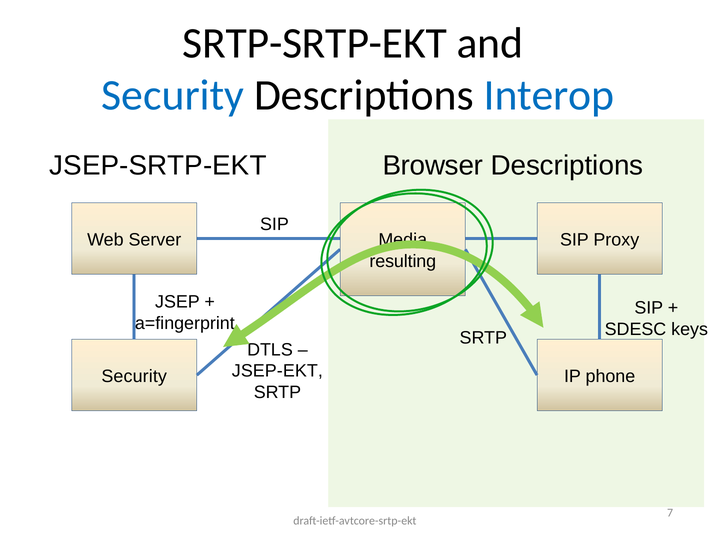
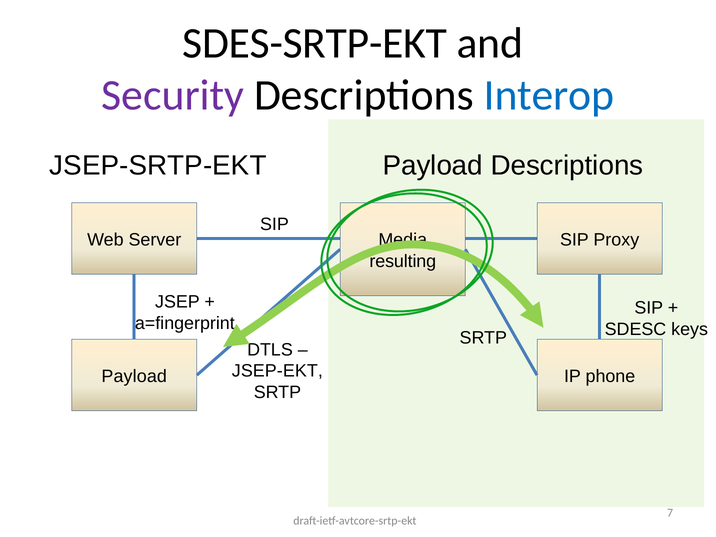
SRTP-SRTP-EKT: SRTP-SRTP-EKT -> SDES-SRTP-EKT
Security at (173, 96) colour: blue -> purple
Browser at (433, 165): Browser -> Payload
Security at (134, 376): Security -> Payload
